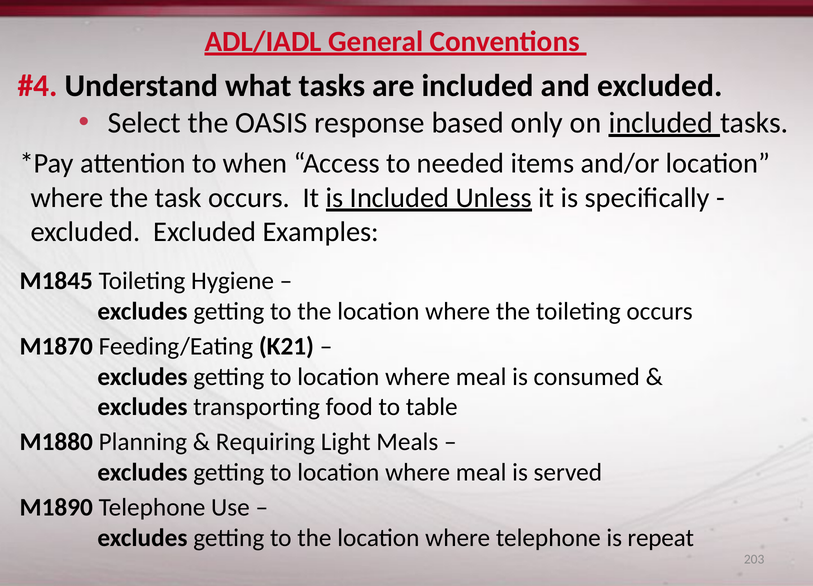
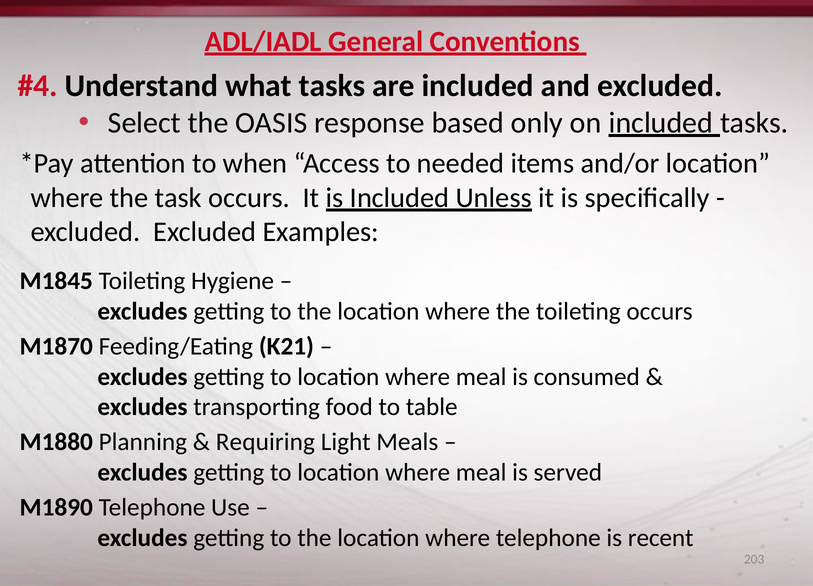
repeat: repeat -> recent
